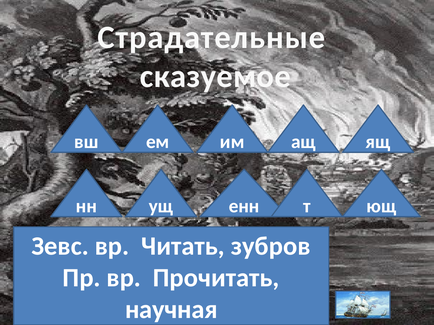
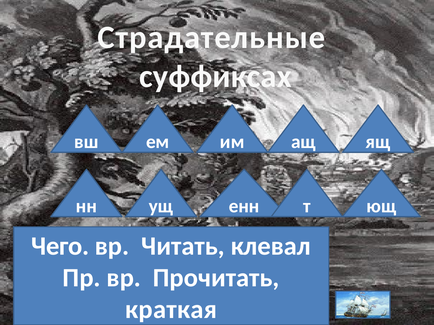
сказуемое: сказуемое -> суффиксах
Зевс: Зевс -> Чего
зубров: зубров -> клевал
научная: научная -> краткая
